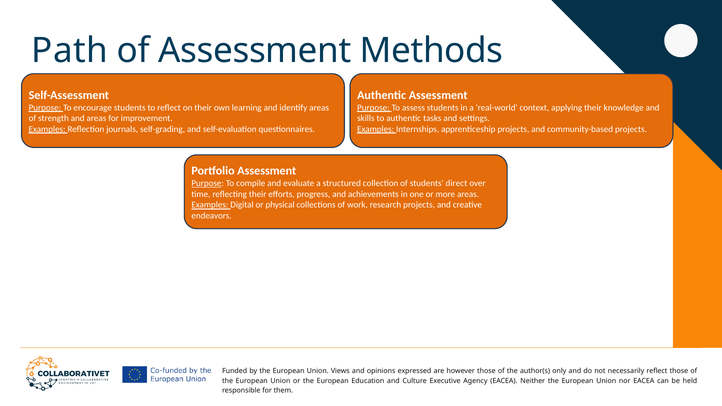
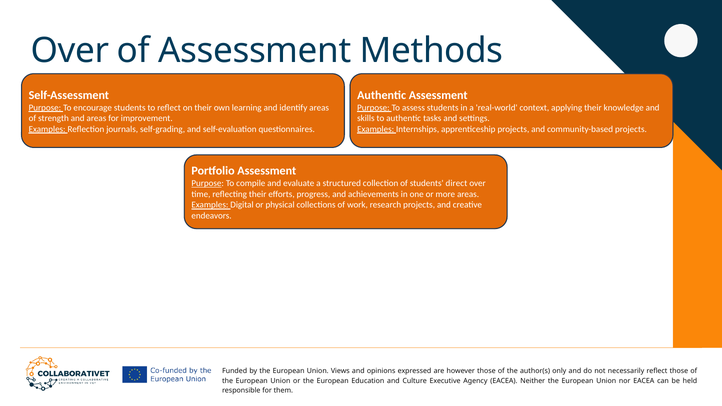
Path at (70, 51): Path -> Over
